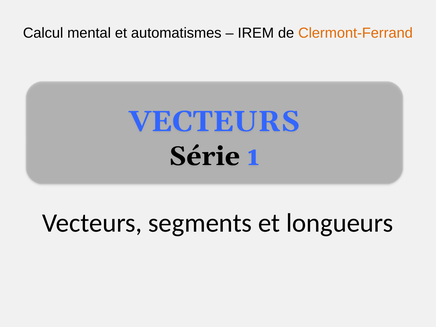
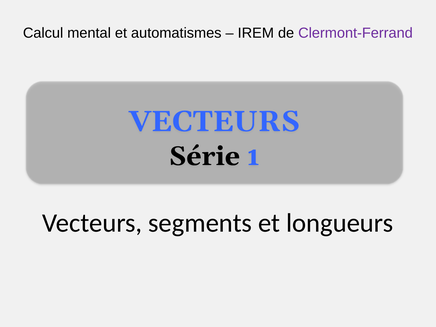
Clermont-Ferrand colour: orange -> purple
